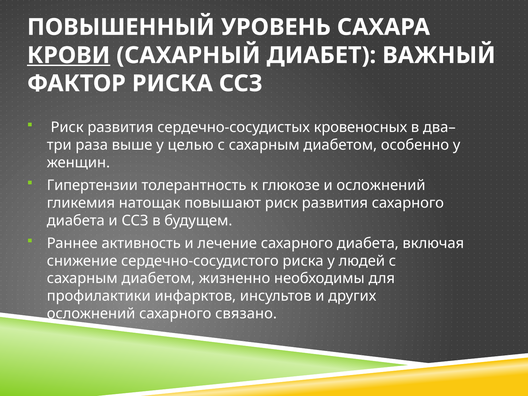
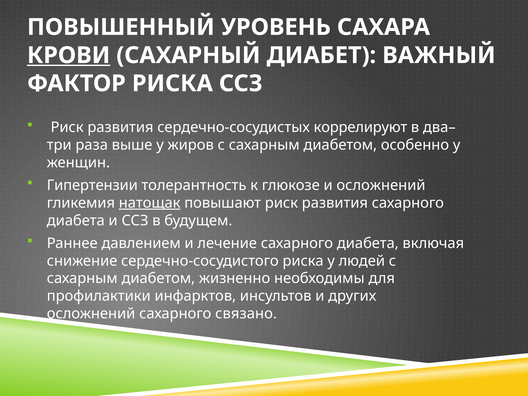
кровеносных: кровеносных -> коррелируют
целью: целью -> жиров
натощак underline: none -> present
активность: активность -> давлением
